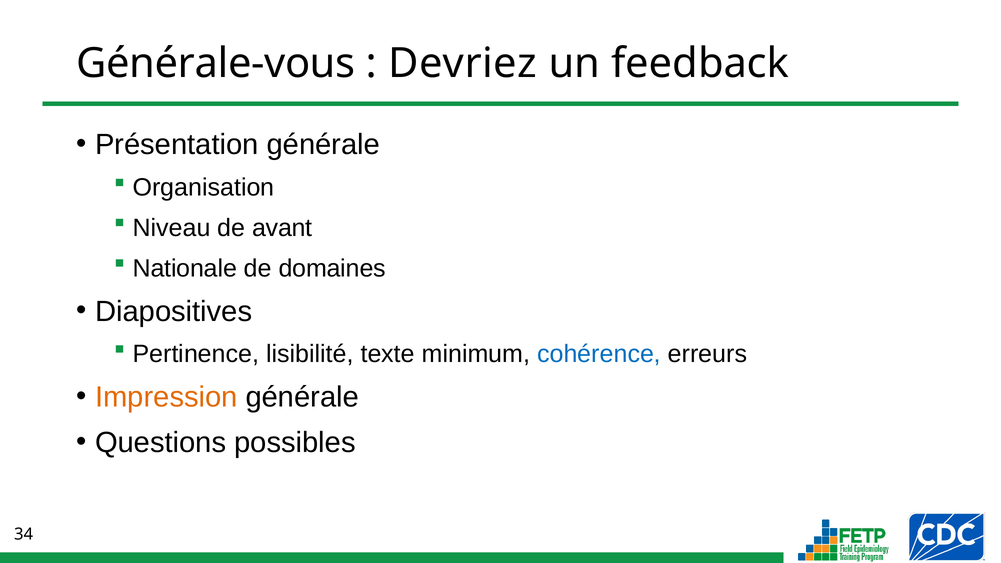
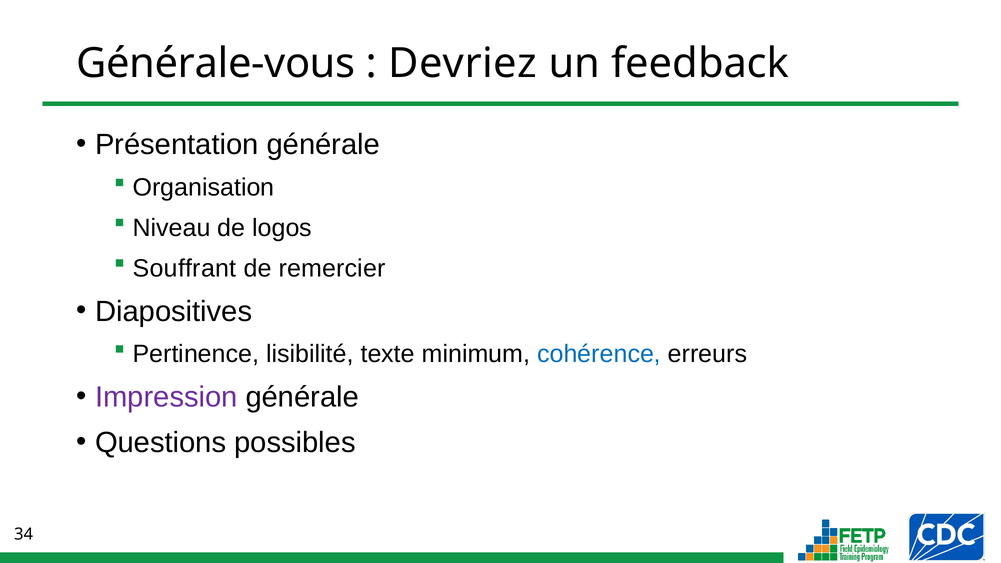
avant: avant -> logos
Nationale: Nationale -> Souffrant
domaines: domaines -> remercier
Impression colour: orange -> purple
